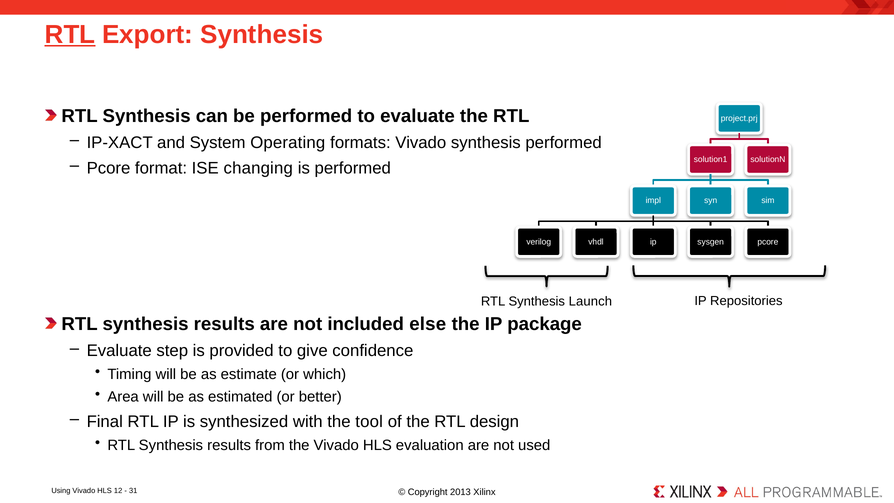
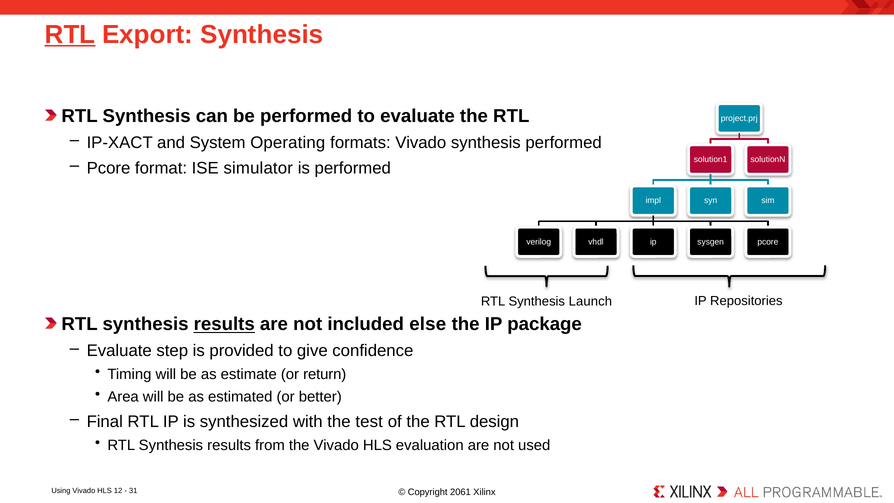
changing: changing -> simulator
results at (224, 324) underline: none -> present
which: which -> return
tool: tool -> test
2013: 2013 -> 2061
